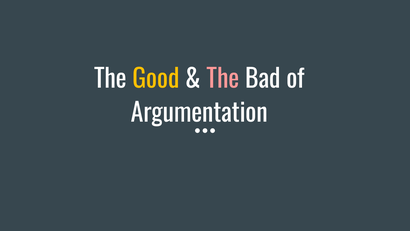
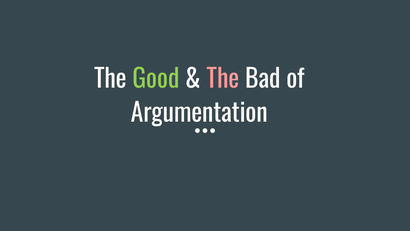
Good colour: yellow -> light green
